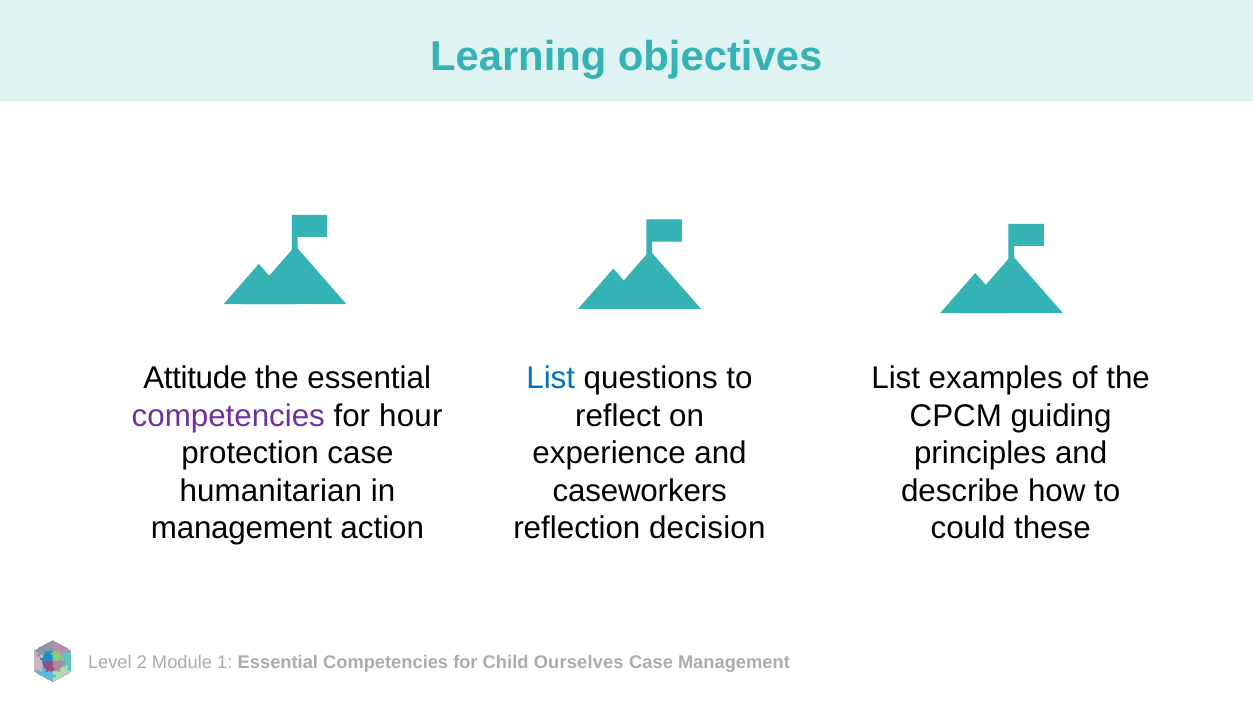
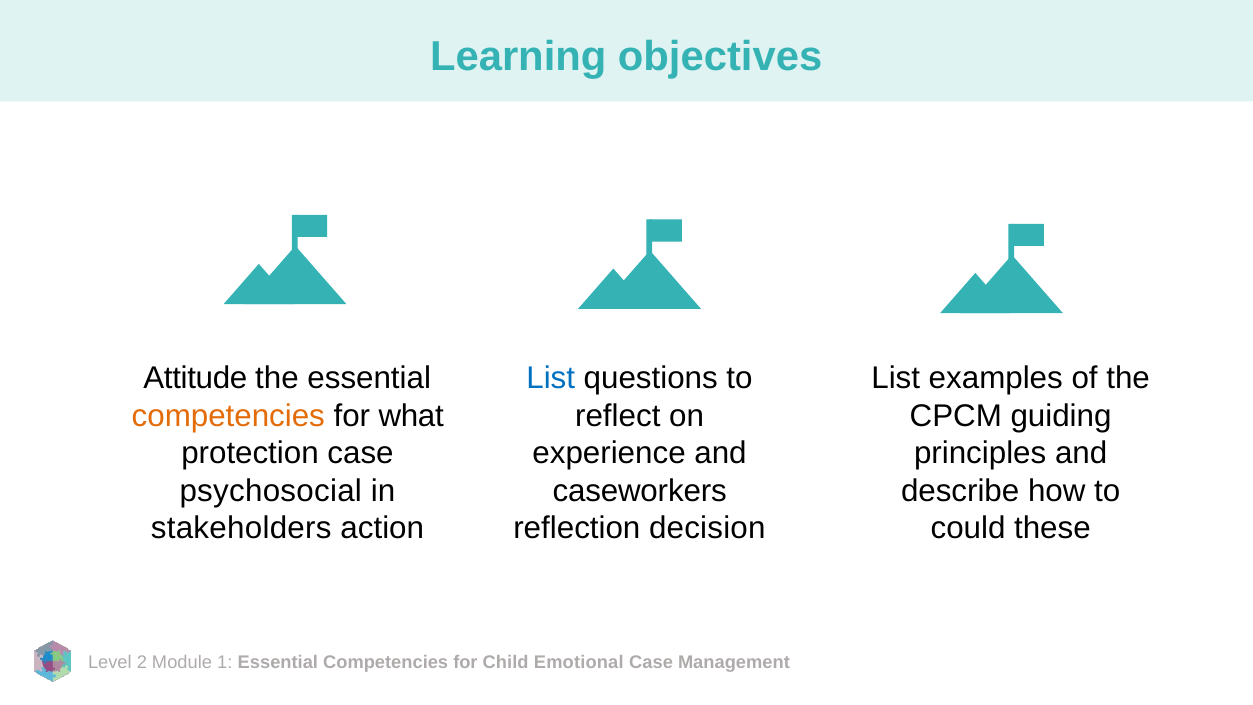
competencies at (228, 416) colour: purple -> orange
hour: hour -> what
humanitarian: humanitarian -> psychosocial
management at (241, 528): management -> stakeholders
Ourselves: Ourselves -> Emotional
